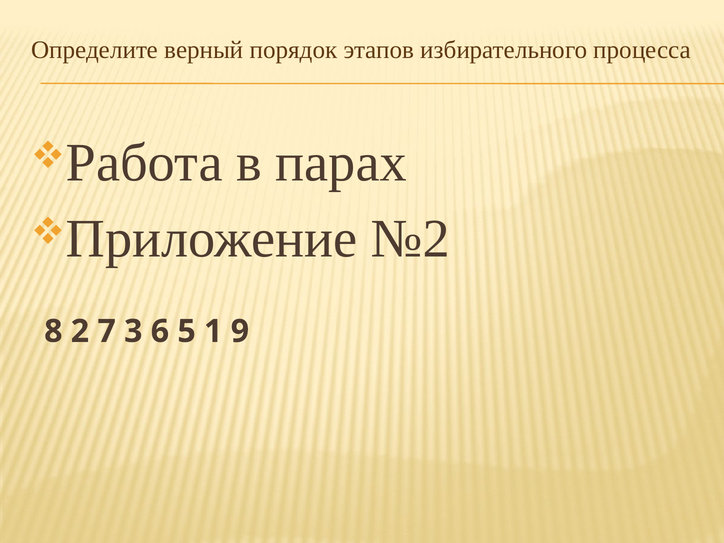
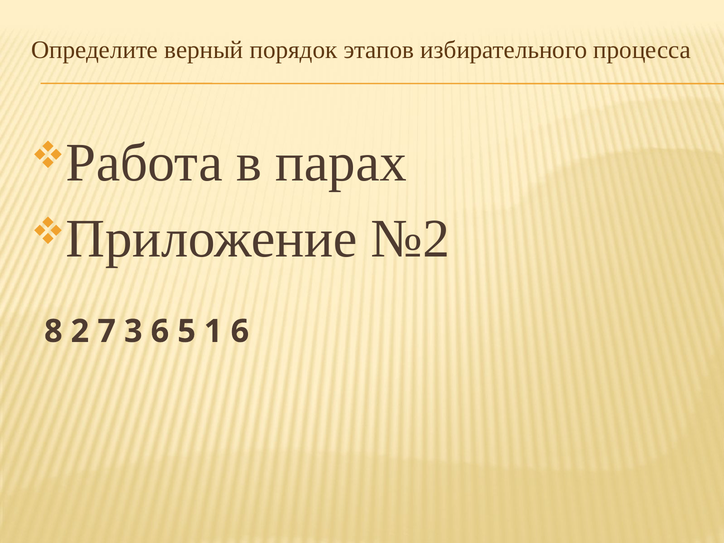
1 9: 9 -> 6
